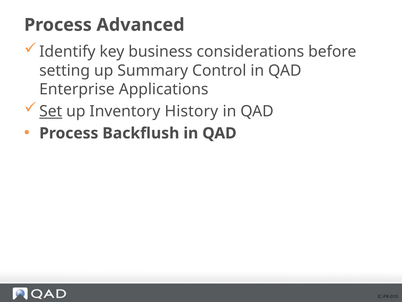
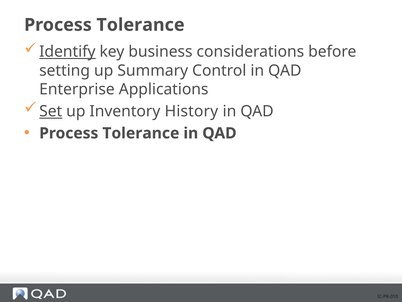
Advanced at (140, 25): Advanced -> Tolerance
Identify underline: none -> present
Backflush at (141, 133): Backflush -> Tolerance
